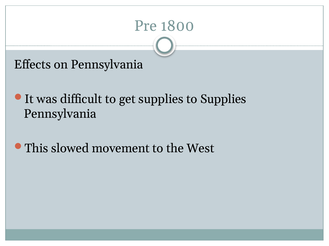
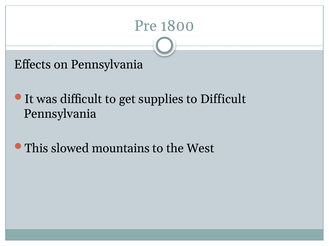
to Supplies: Supplies -> Difficult
movement: movement -> mountains
